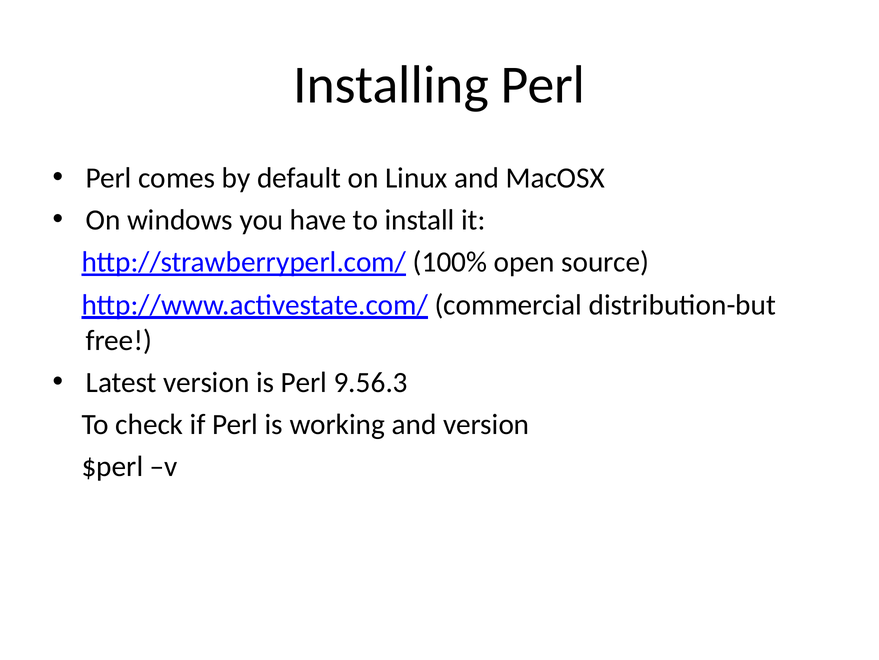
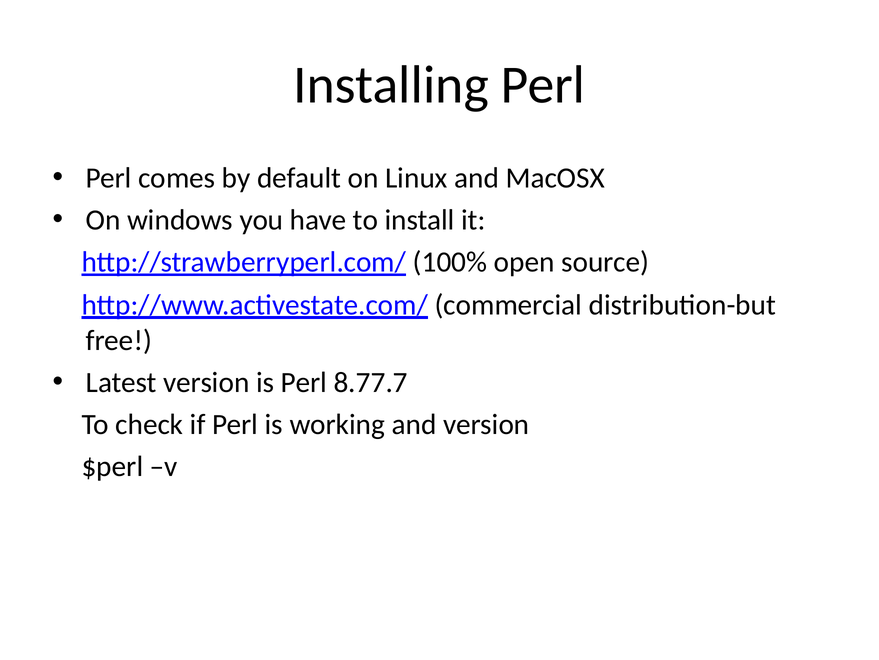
9.56.3: 9.56.3 -> 8.77.7
